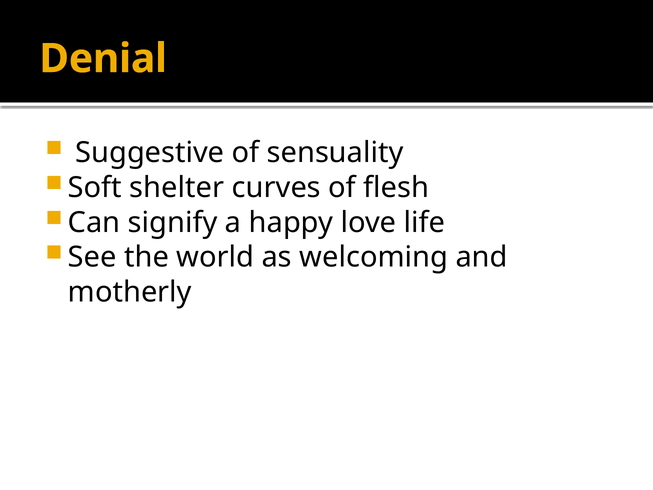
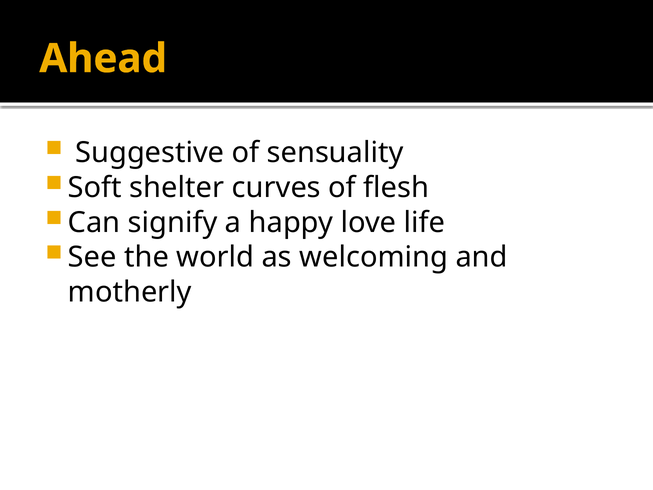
Denial: Denial -> Ahead
